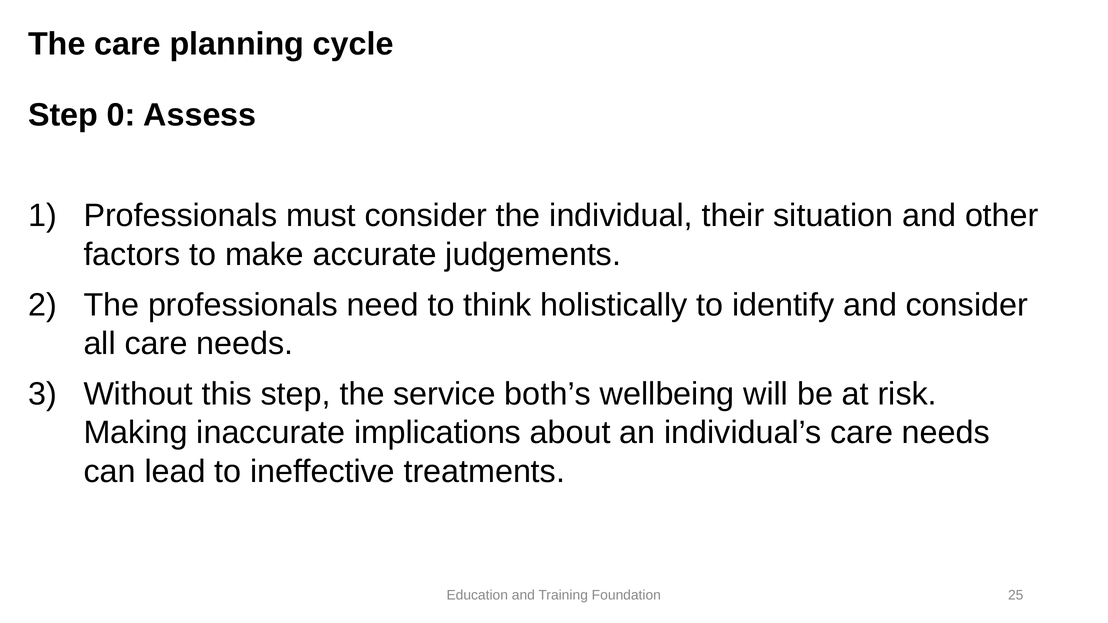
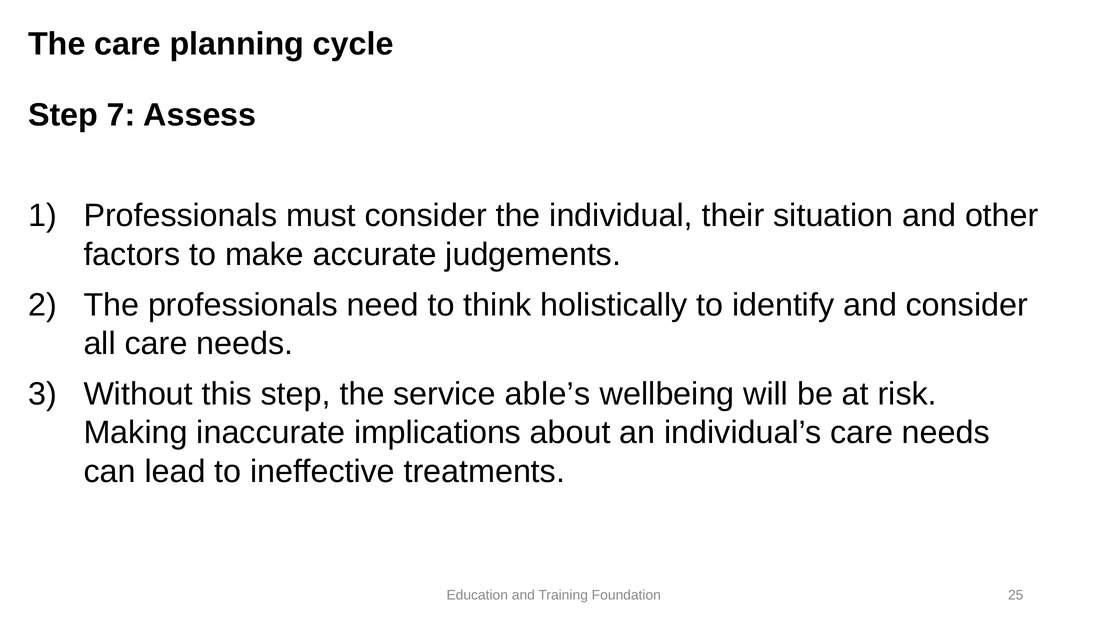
0: 0 -> 7
both’s: both’s -> able’s
